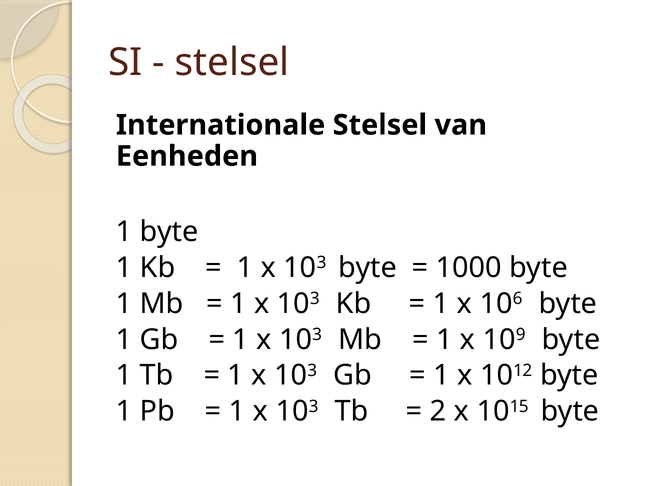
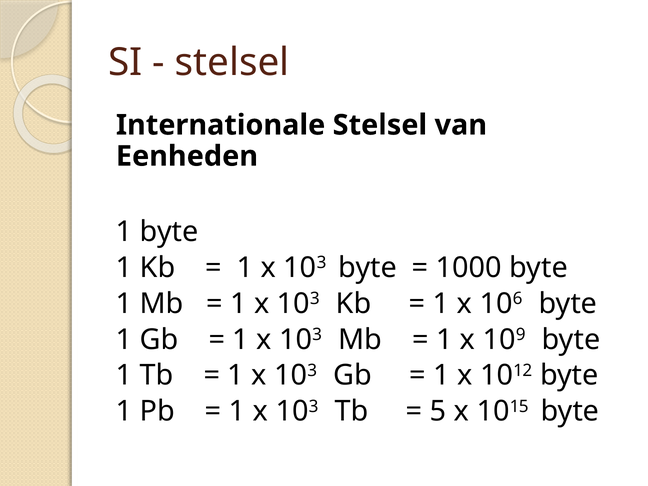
2: 2 -> 5
